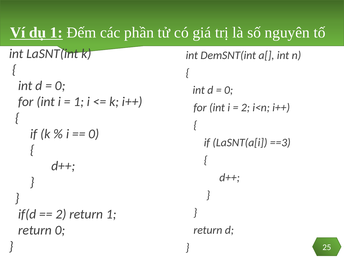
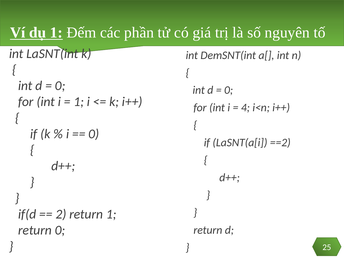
2 at (245, 108): 2 -> 4
==3: ==3 -> ==2
